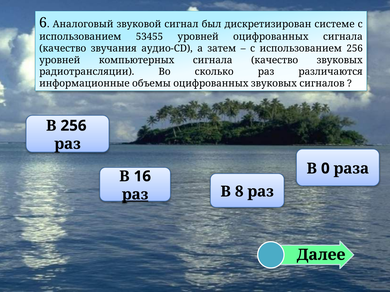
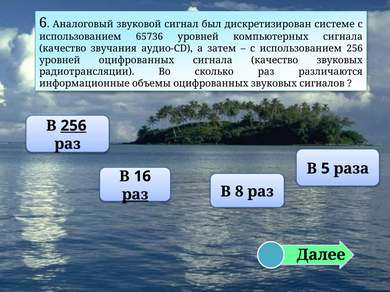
53455: 53455 -> 65736
уровней оцифрованных: оцифрованных -> компьютерных
уровней компьютерных: компьютерных -> оцифрованных
256 at (74, 126) underline: none -> present
0: 0 -> 5
